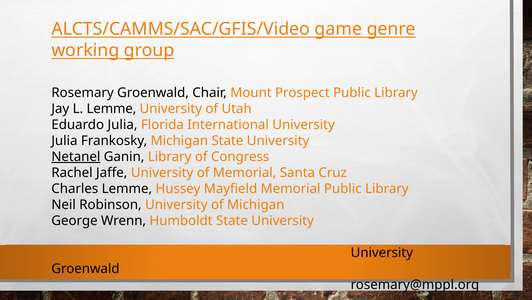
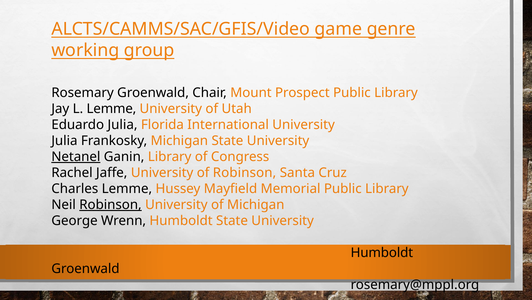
of Memorial: Memorial -> Robinson
Robinson at (110, 204) underline: none -> present
University at (382, 252): University -> Humboldt
